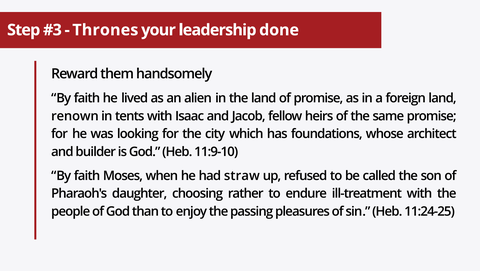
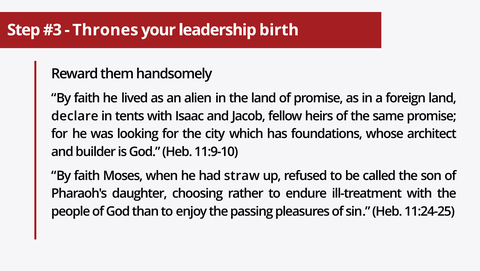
done: done -> birth
renown: renown -> declare
